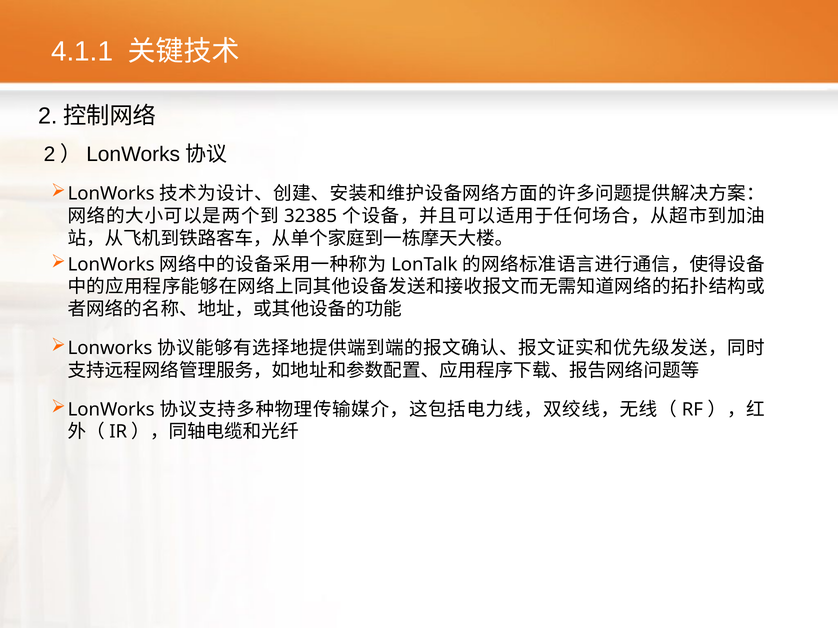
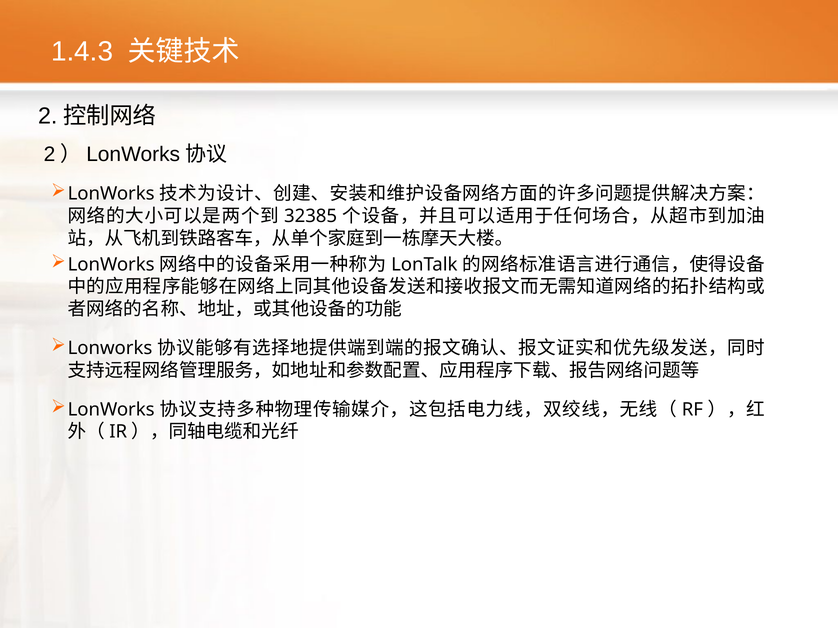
4.1.1: 4.1.1 -> 1.4.3
